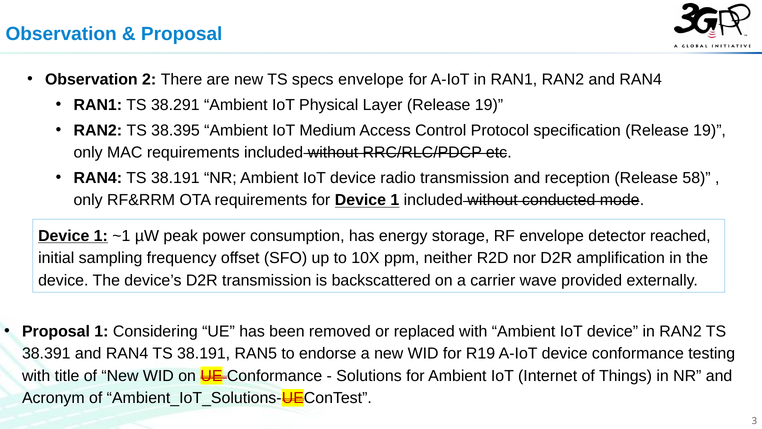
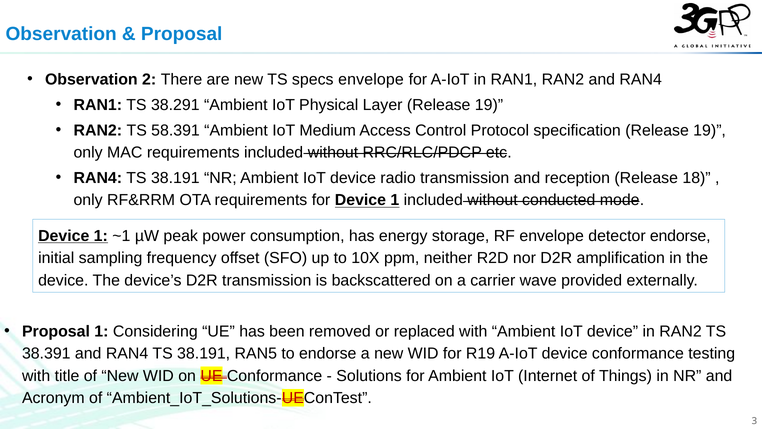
38.395: 38.395 -> 58.391
58: 58 -> 18
detector reached: reached -> endorse
